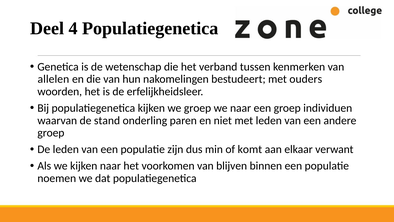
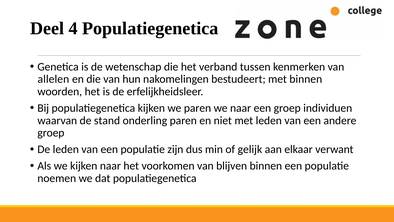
met ouders: ouders -> binnen
we groep: groep -> paren
komt: komt -> gelijk
